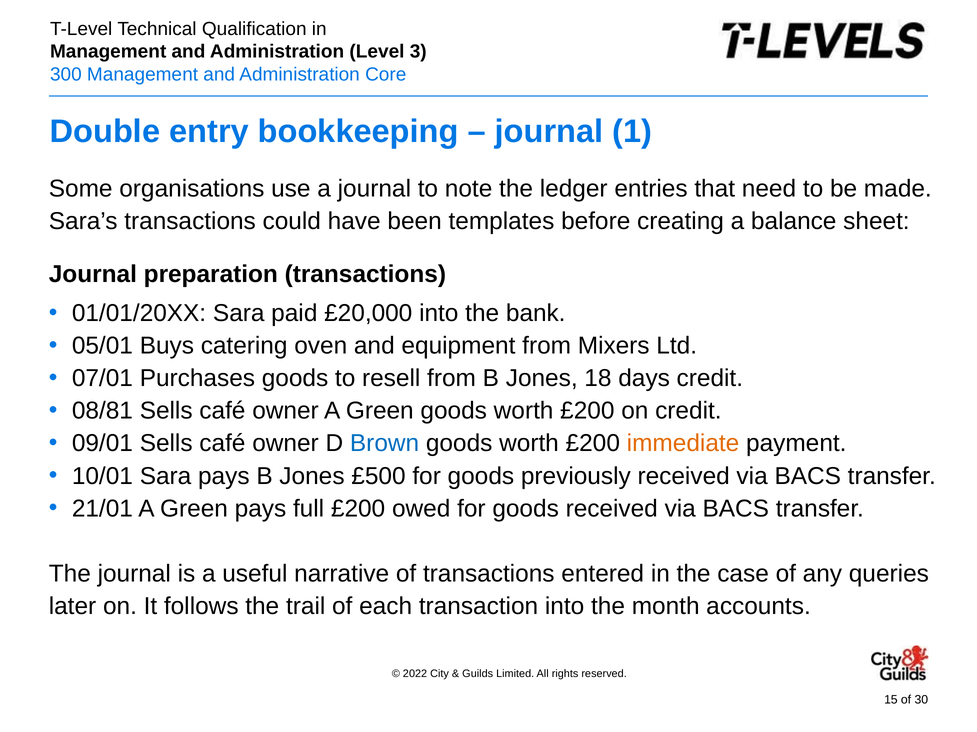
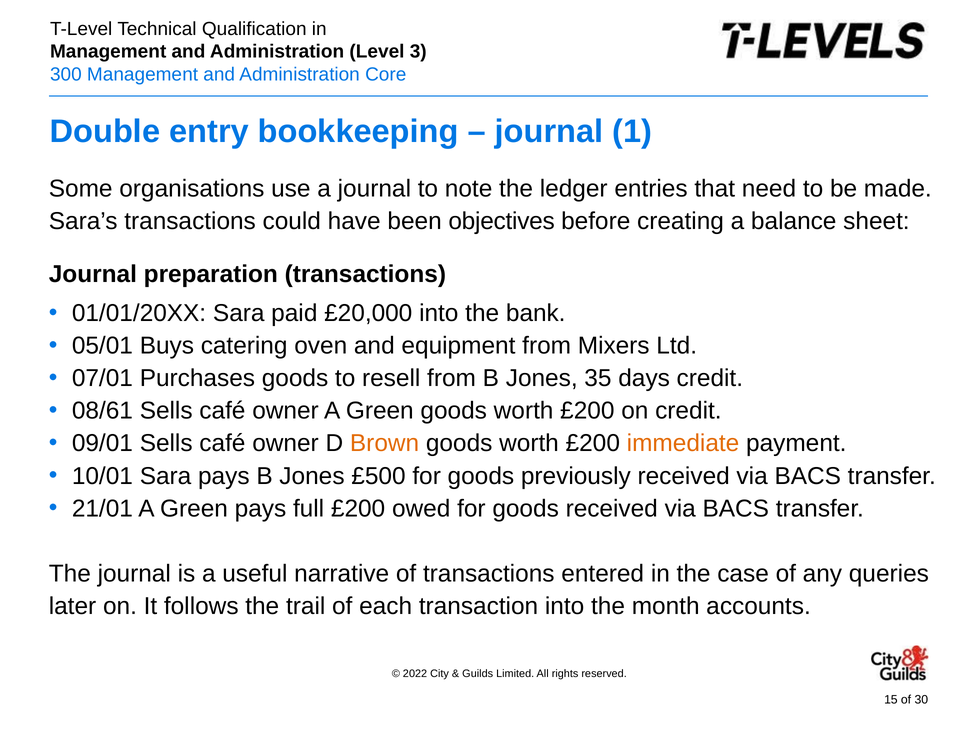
templates: templates -> objectives
18: 18 -> 35
08/81: 08/81 -> 08/61
Brown colour: blue -> orange
